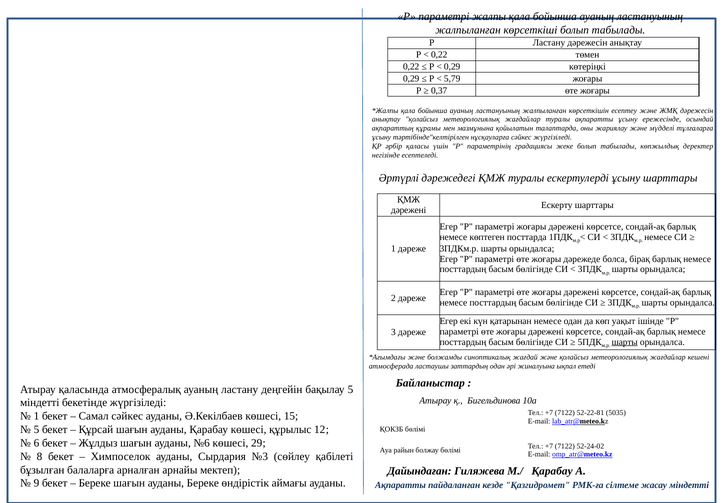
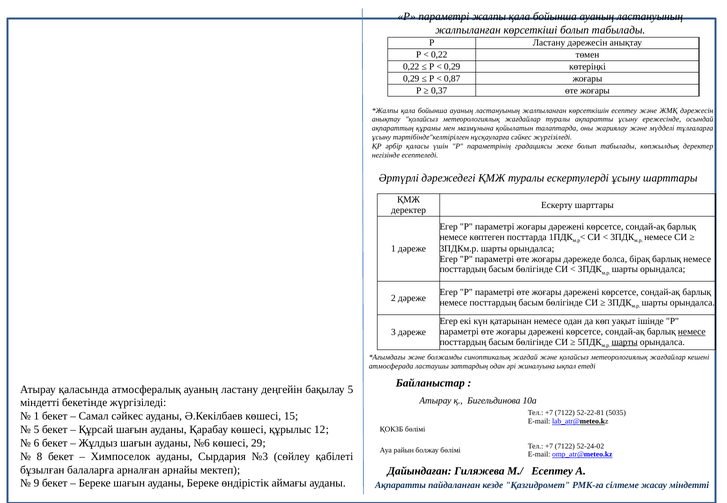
5,79: 5,79 -> 0,87
дәрежені at (409, 210): дәрежені -> деректер
немесе at (692, 332) underline: none -> present
М./ Қарабау: Қарабау -> Есептеу
